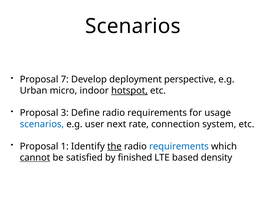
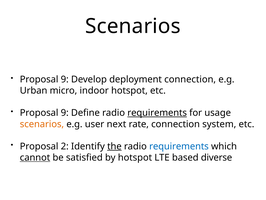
7 at (65, 79): 7 -> 9
deployment perspective: perspective -> connection
hotspot at (129, 90) underline: present -> none
3 at (65, 113): 3 -> 9
requirements at (157, 113) underline: none -> present
scenarios at (42, 124) colour: blue -> orange
1: 1 -> 2
by finished: finished -> hotspot
density: density -> diverse
